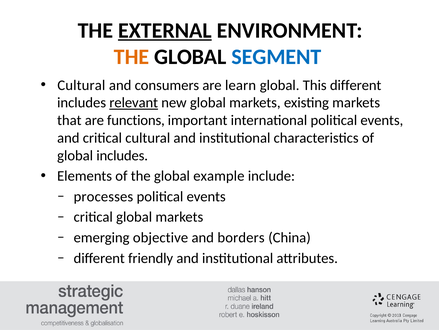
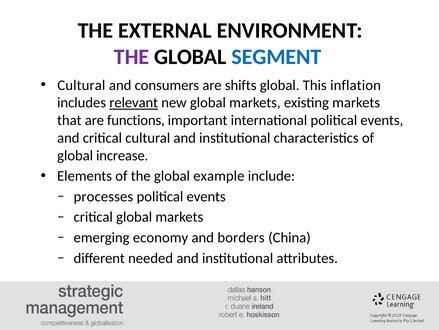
EXTERNAL underline: present -> none
THE at (132, 57) colour: orange -> purple
learn: learn -> shifts
This different: different -> inflation
global includes: includes -> increase
objective: objective -> economy
friendly: friendly -> needed
